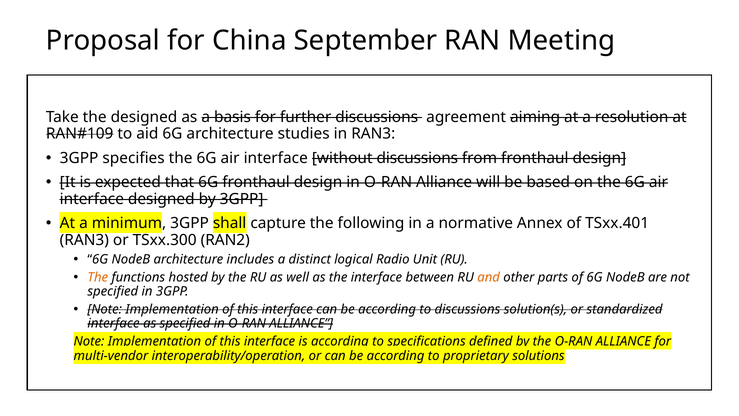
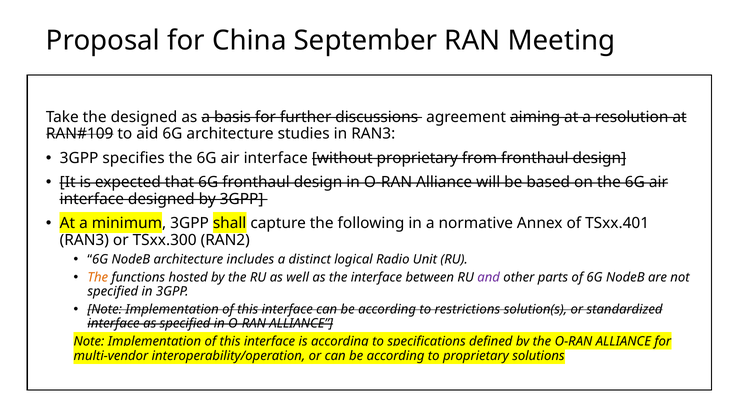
without discussions: discussions -> proprietary
and colour: orange -> purple
to discussions: discussions -> restrictions
